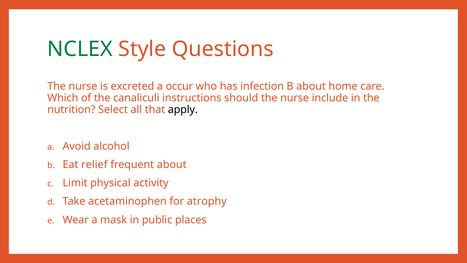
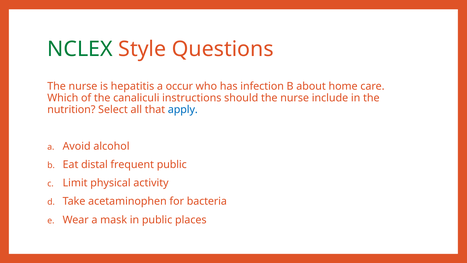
excreted: excreted -> hepatitis
apply colour: black -> blue
relief: relief -> distal
frequent about: about -> public
atrophy: atrophy -> bacteria
